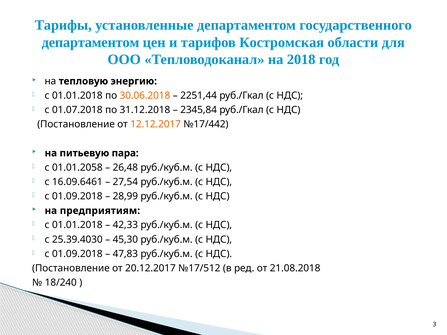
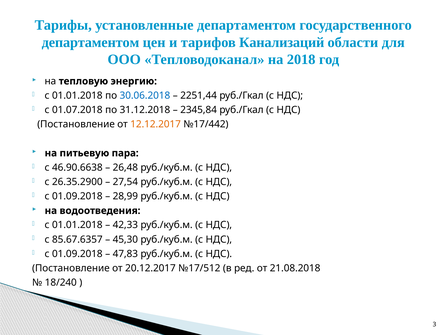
Костромская: Костромская -> Канализаций
30.06.2018 colour: orange -> blue
01.01.2058: 01.01.2058 -> 46.90.6638
16.09.6461: 16.09.6461 -> 26.35.2900
предприятиям: предприятиям -> водоотведения
25.39.4030: 25.39.4030 -> 85.67.6357
